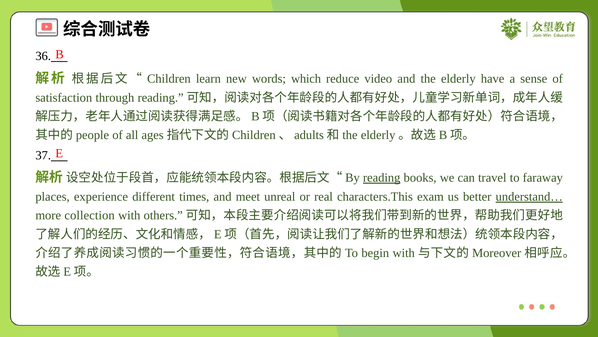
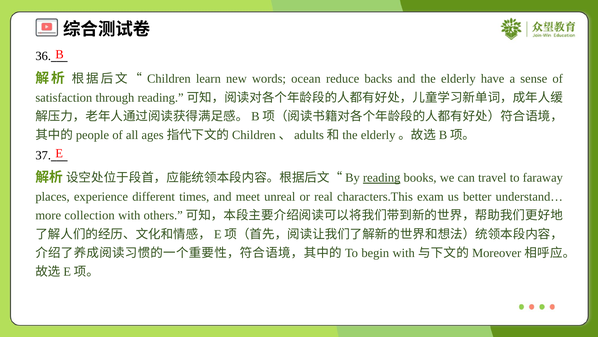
which: which -> ocean
video: video -> backs
understand… underline: present -> none
